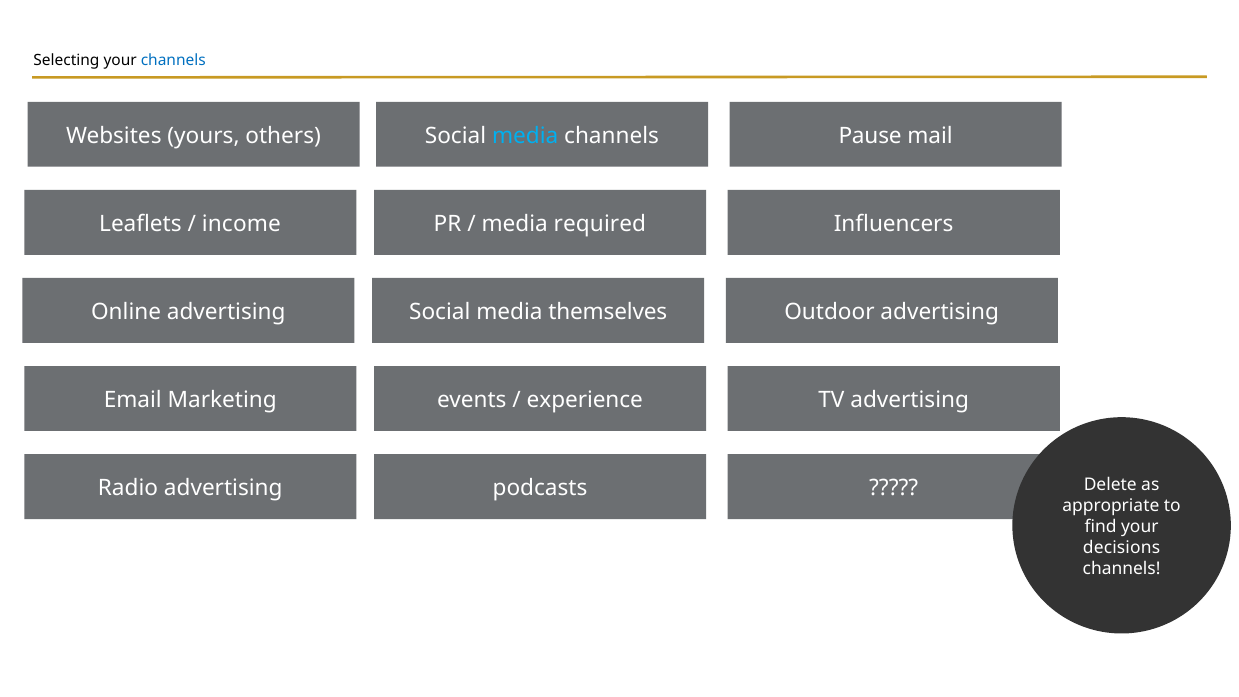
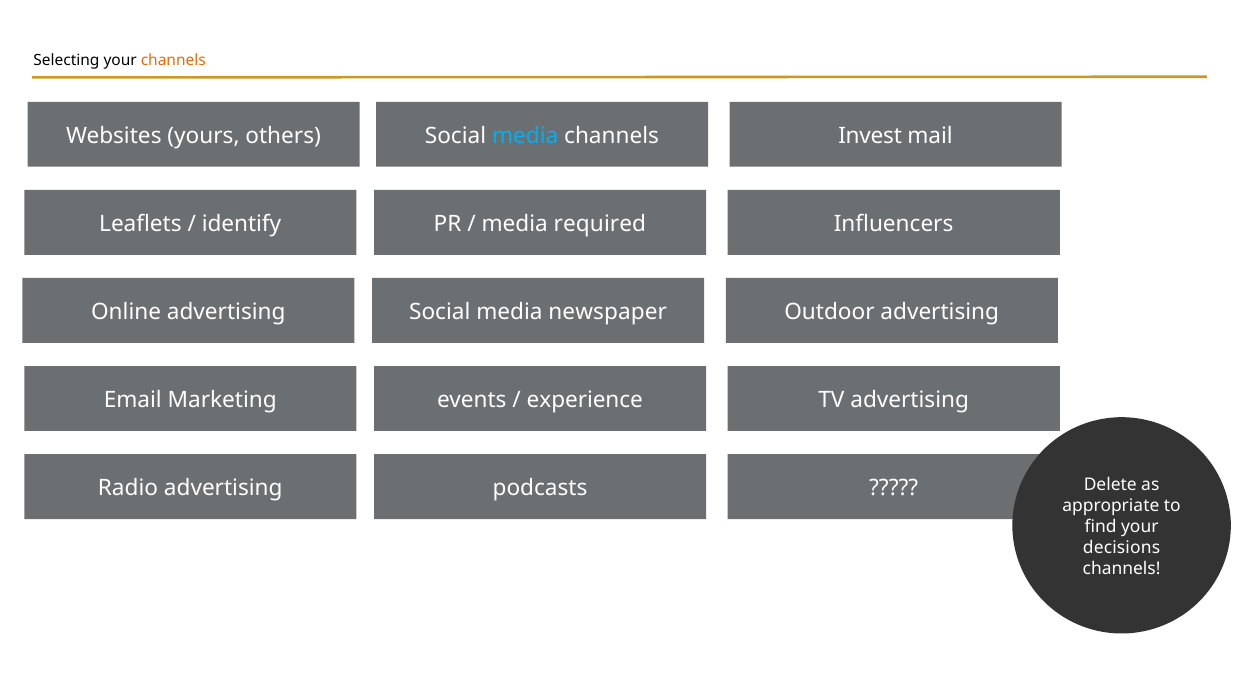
channels at (173, 60) colour: blue -> orange
Pause: Pause -> Invest
income: income -> identify
themselves: themselves -> newspaper
